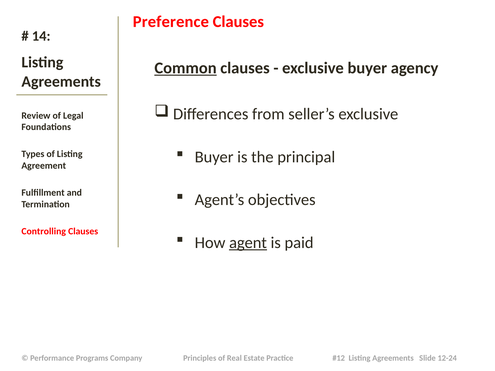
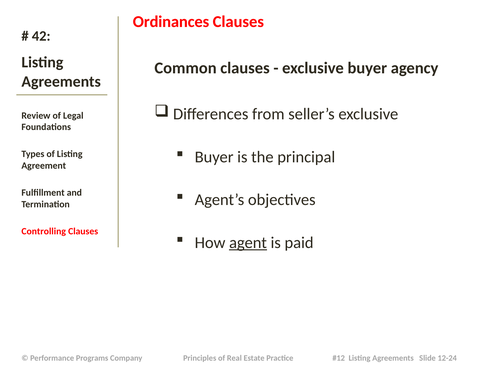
Preference: Preference -> Ordinances
14: 14 -> 42
Common underline: present -> none
